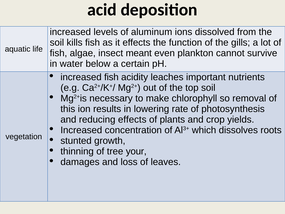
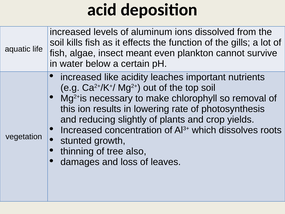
increased fish: fish -> like
reducing effects: effects -> slightly
your: your -> also
